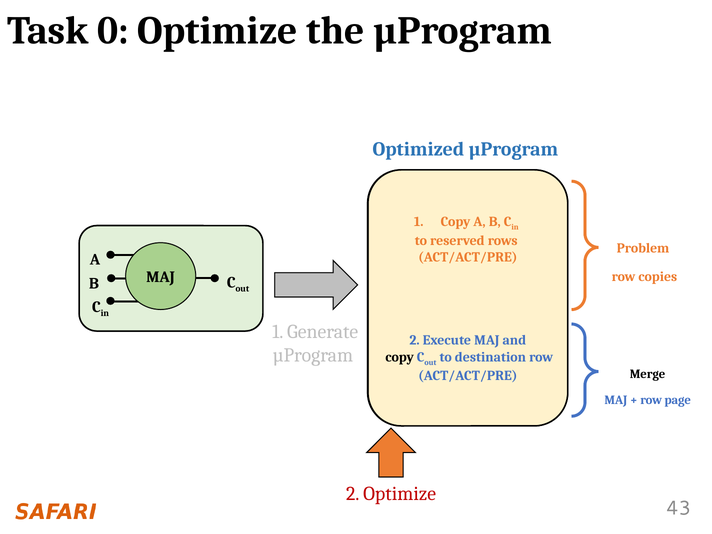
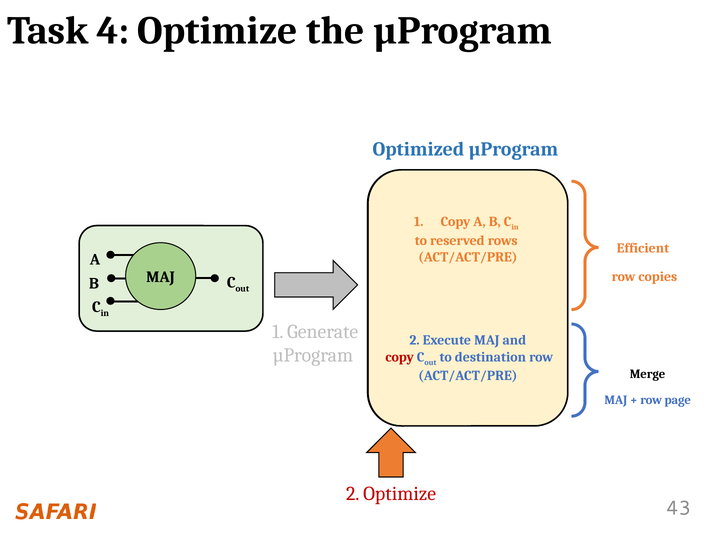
Task 0: 0 -> 4
Problem: Problem -> Efficient
copy at (400, 357) colour: black -> red
